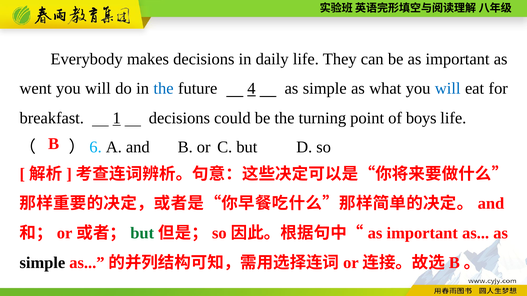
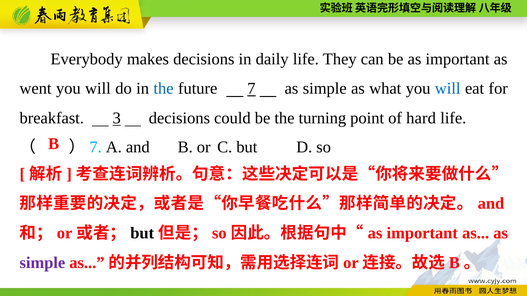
future 4: 4 -> 7
1: 1 -> 3
boys: boys -> hard
6 at (96, 147): 6 -> 7
but at (142, 234) colour: green -> black
simple at (42, 263) colour: black -> purple
